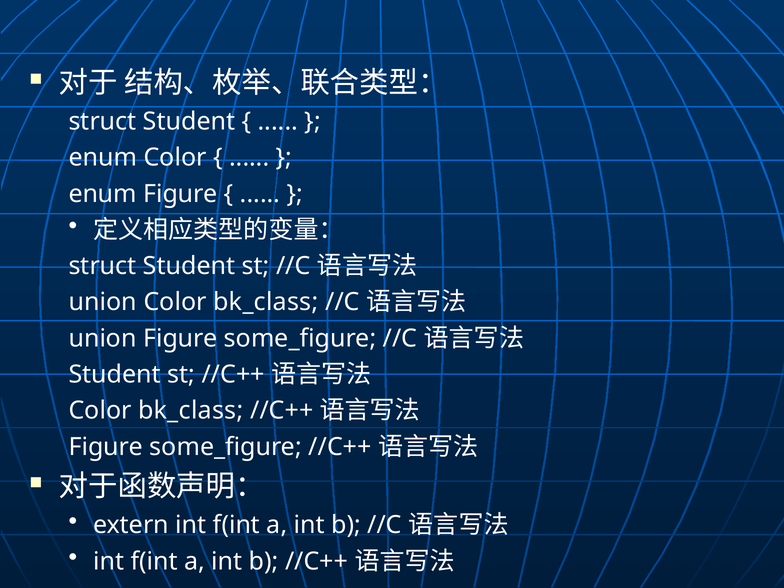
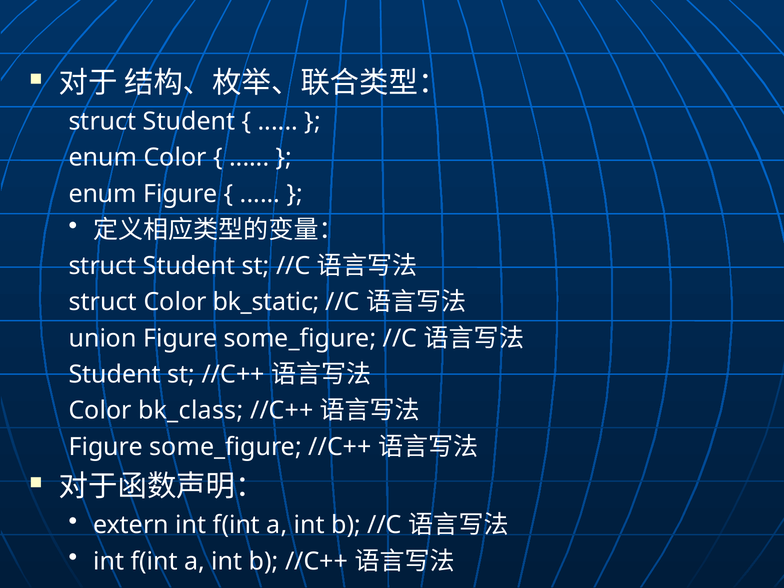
union at (103, 302): union -> struct
bk_class at (266, 302): bk_class -> bk_static
